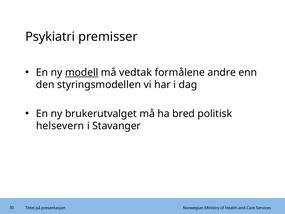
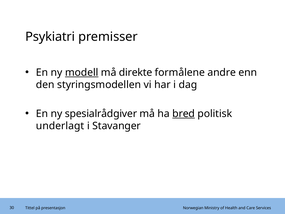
vedtak: vedtak -> direkte
brukerutvalget: brukerutvalget -> spesialrådgiver
bred underline: none -> present
helsevern: helsevern -> underlagt
